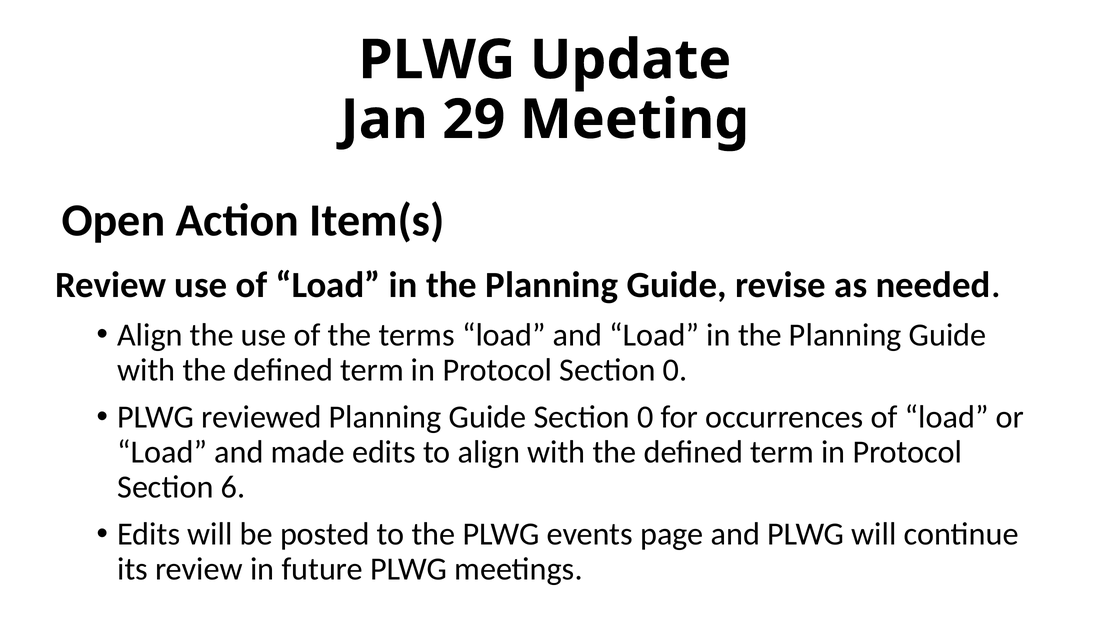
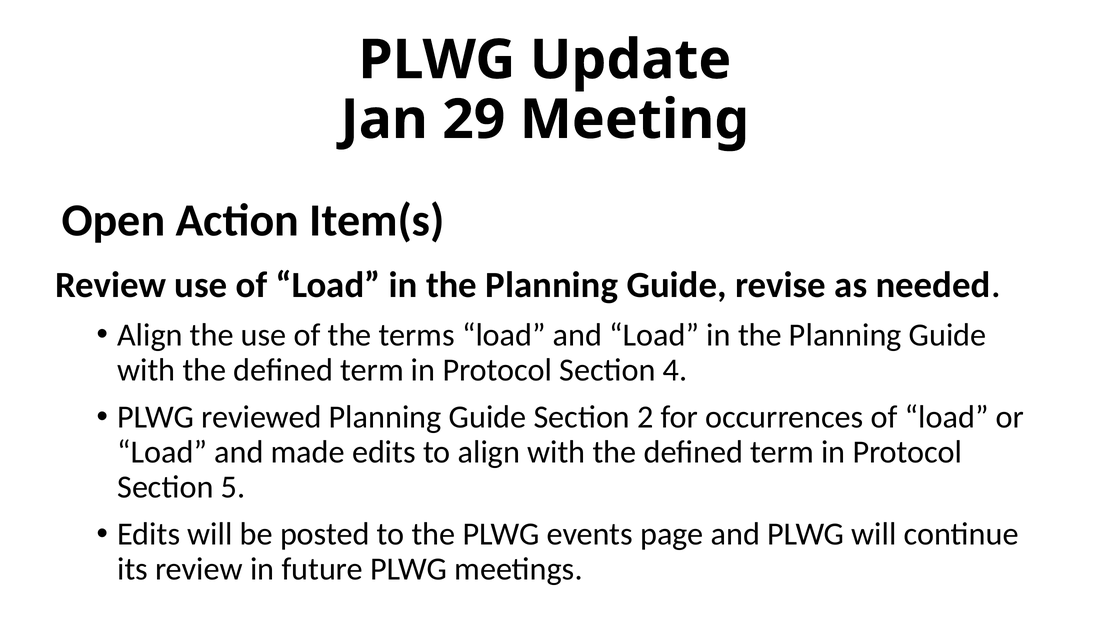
Protocol Section 0: 0 -> 4
Guide Section 0: 0 -> 2
6: 6 -> 5
